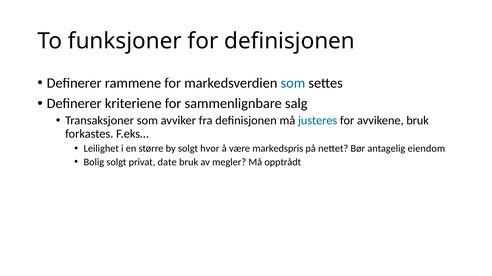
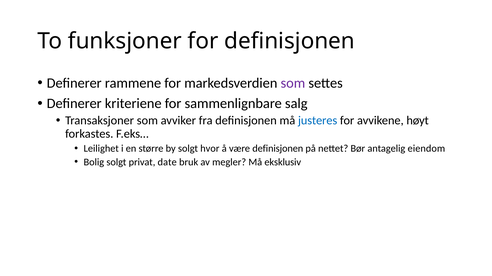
som at (293, 83) colour: blue -> purple
avvikene bruk: bruk -> høyt
være markedspris: markedspris -> definisjonen
opptrådt: opptrådt -> eksklusiv
